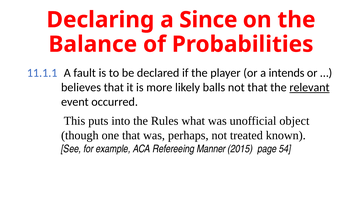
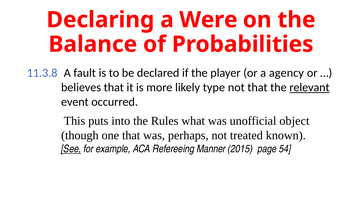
Since: Since -> Were
11.1.1: 11.1.1 -> 11.3.8
intends: intends -> agency
balls: balls -> type
See underline: none -> present
